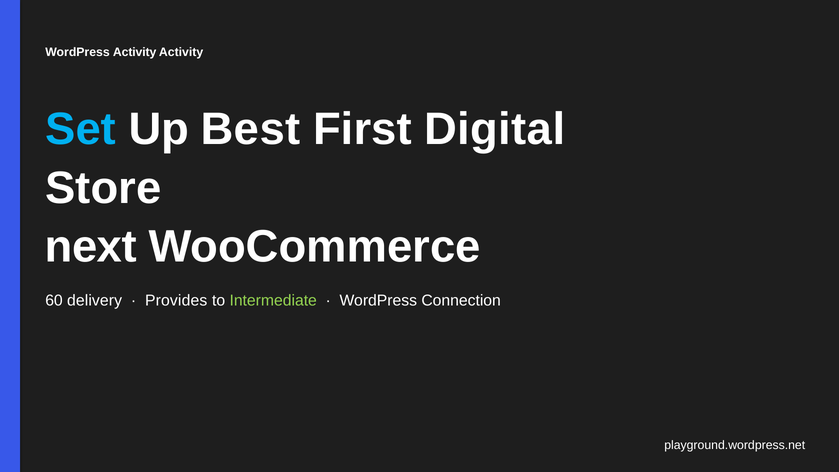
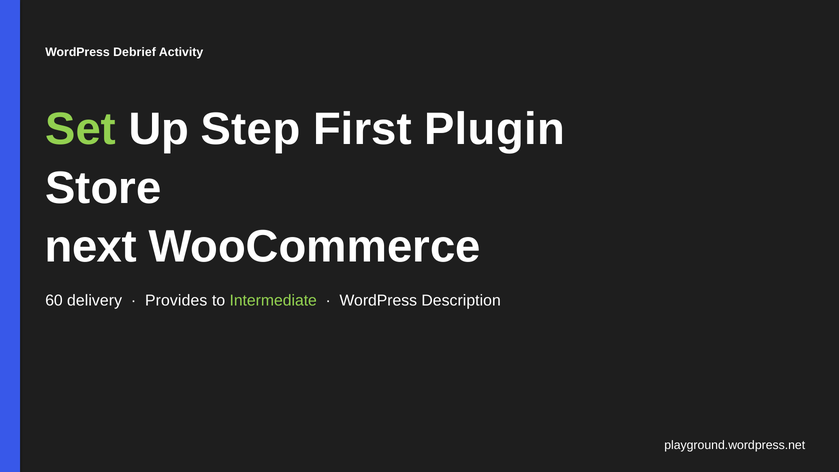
WordPress Activity: Activity -> Debrief
Set colour: light blue -> light green
Best: Best -> Step
Digital: Digital -> Plugin
Connection: Connection -> Description
